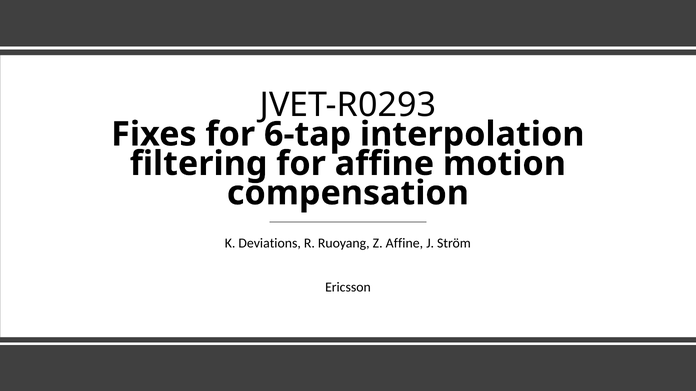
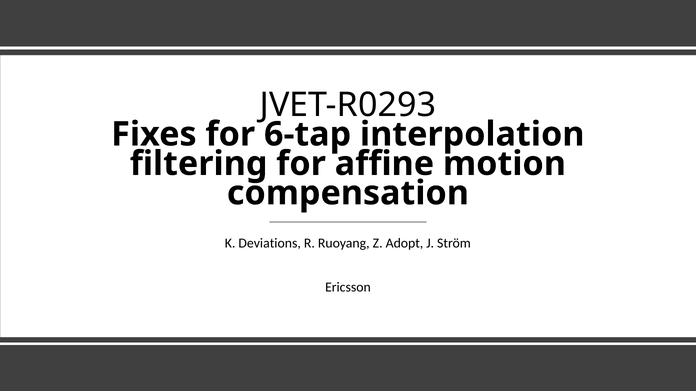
Z Affine: Affine -> Adopt
